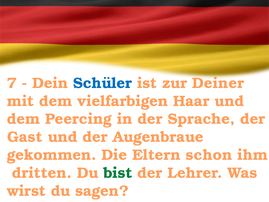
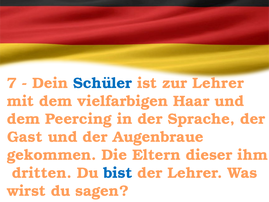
zur Deiner: Deiner -> Lehrer
schon: schon -> dieser
bist colour: green -> blue
